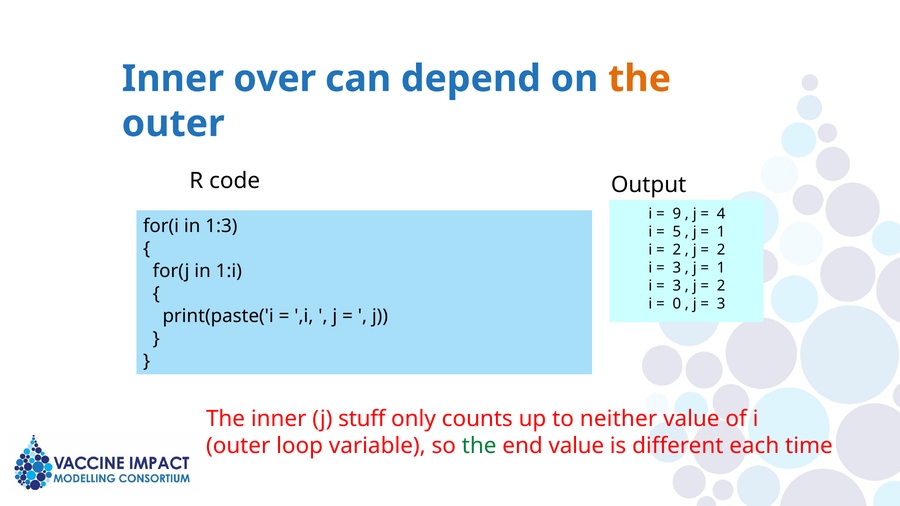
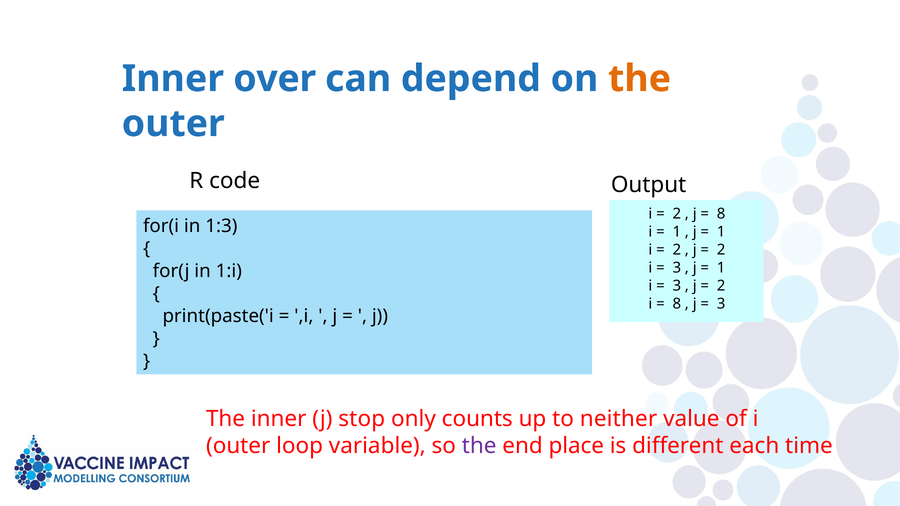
9 at (677, 214): 9 -> 2
4 at (721, 214): 4 -> 8
5 at (677, 232): 5 -> 1
0 at (677, 304): 0 -> 8
stuff: stuff -> stop
the at (479, 446) colour: green -> purple
end value: value -> place
